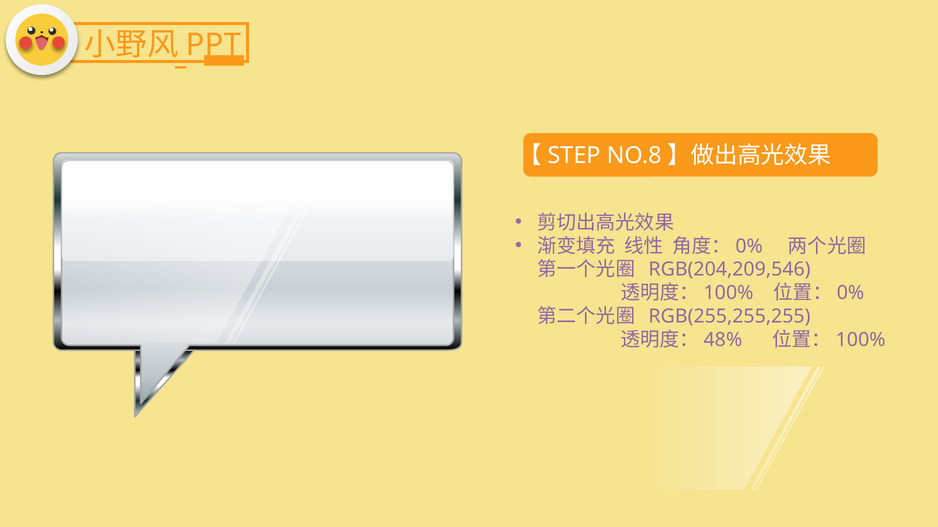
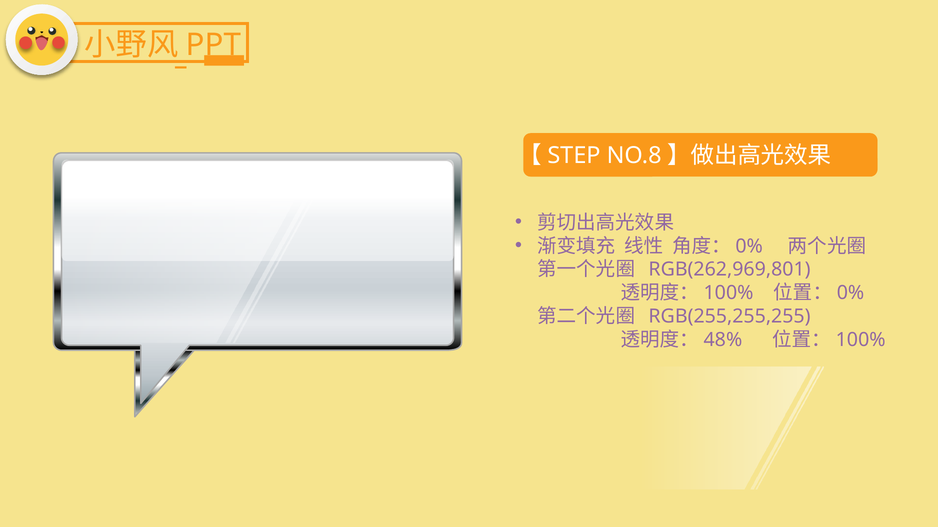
RGB(204,209,546: RGB(204,209,546 -> RGB(262,969,801
